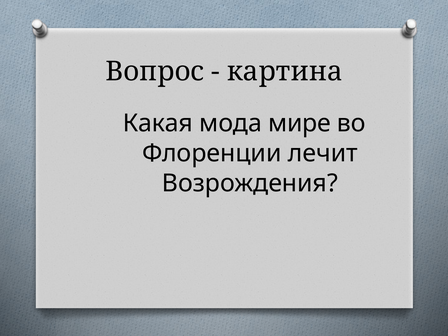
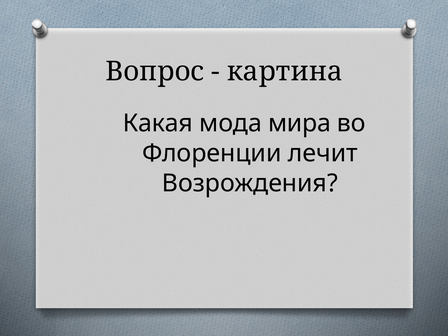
мире: мире -> мира
